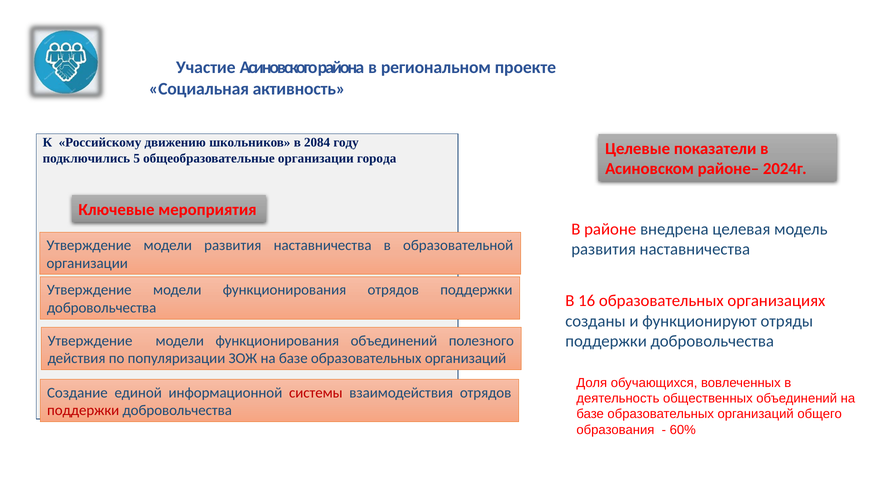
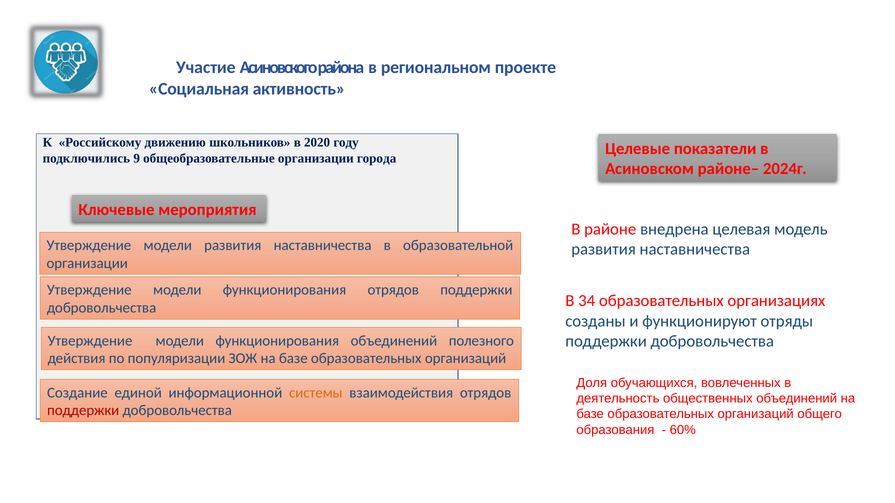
2084: 2084 -> 2020
5: 5 -> 9
16: 16 -> 34
системы colour: red -> orange
